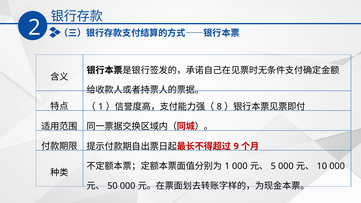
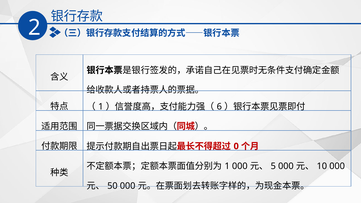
8: 8 -> 6
9: 9 -> 0
